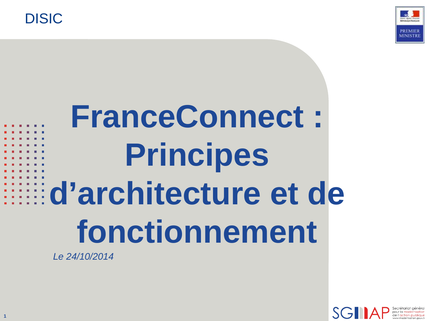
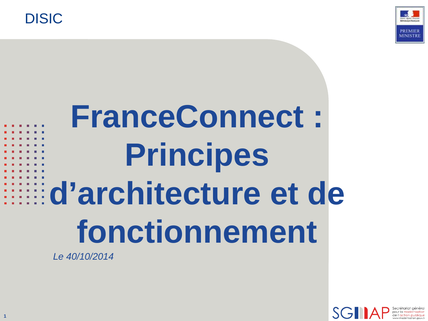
24/10/2014: 24/10/2014 -> 40/10/2014
